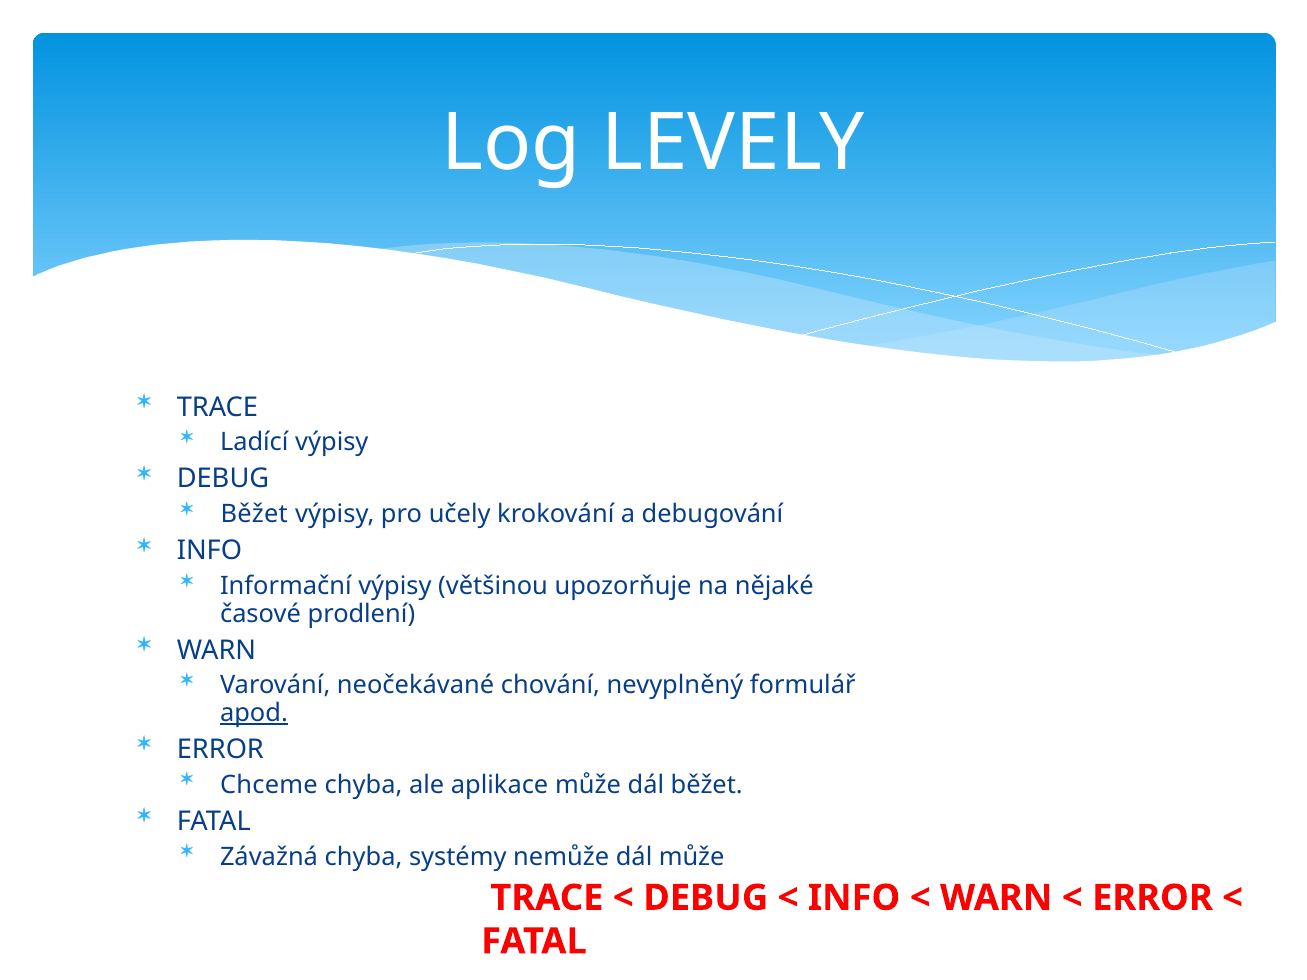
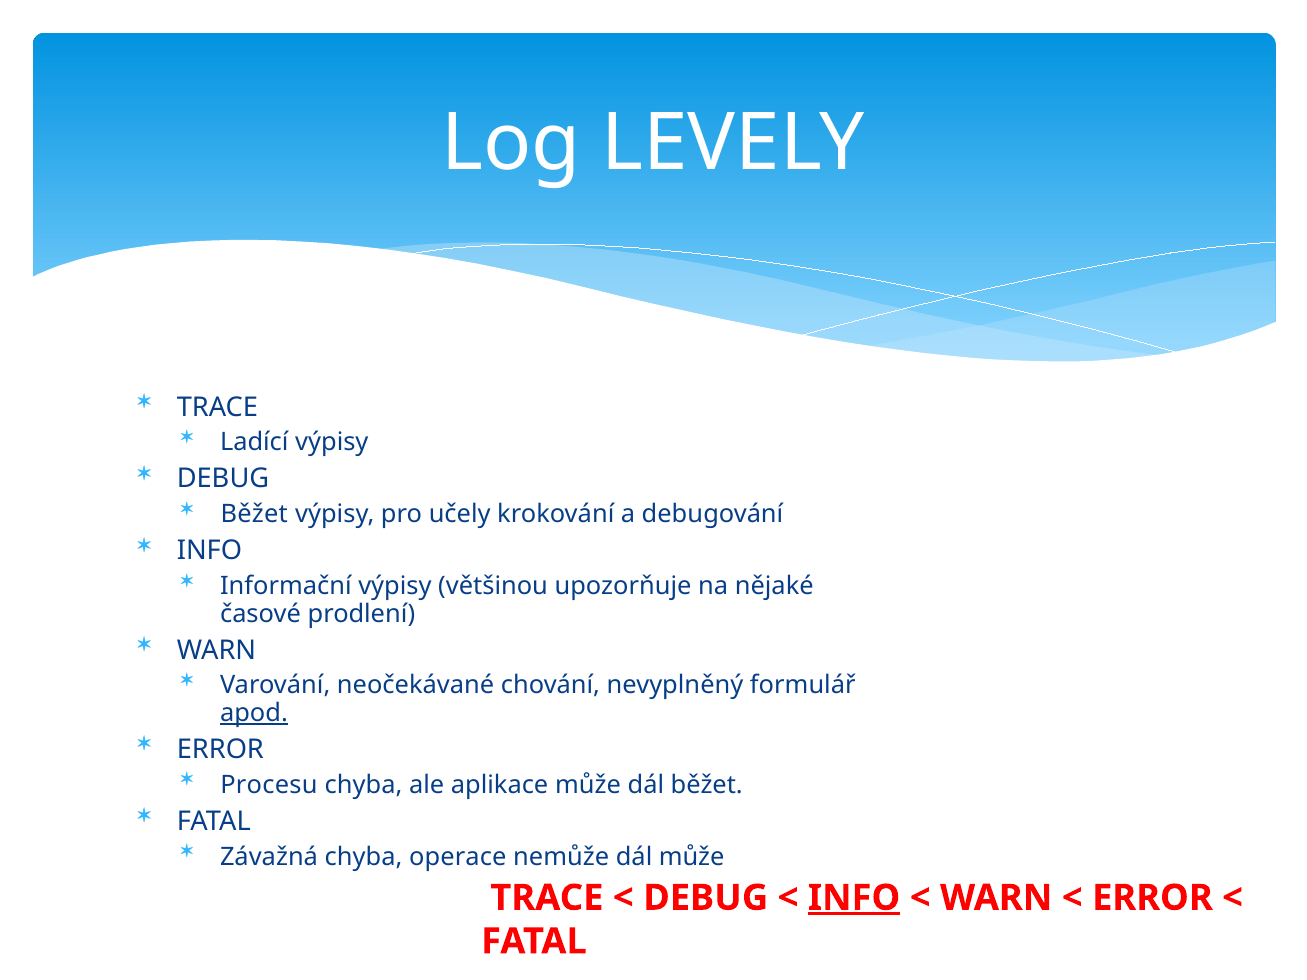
Chceme: Chceme -> Procesu
systémy: systémy -> operace
INFO at (854, 898) underline: none -> present
